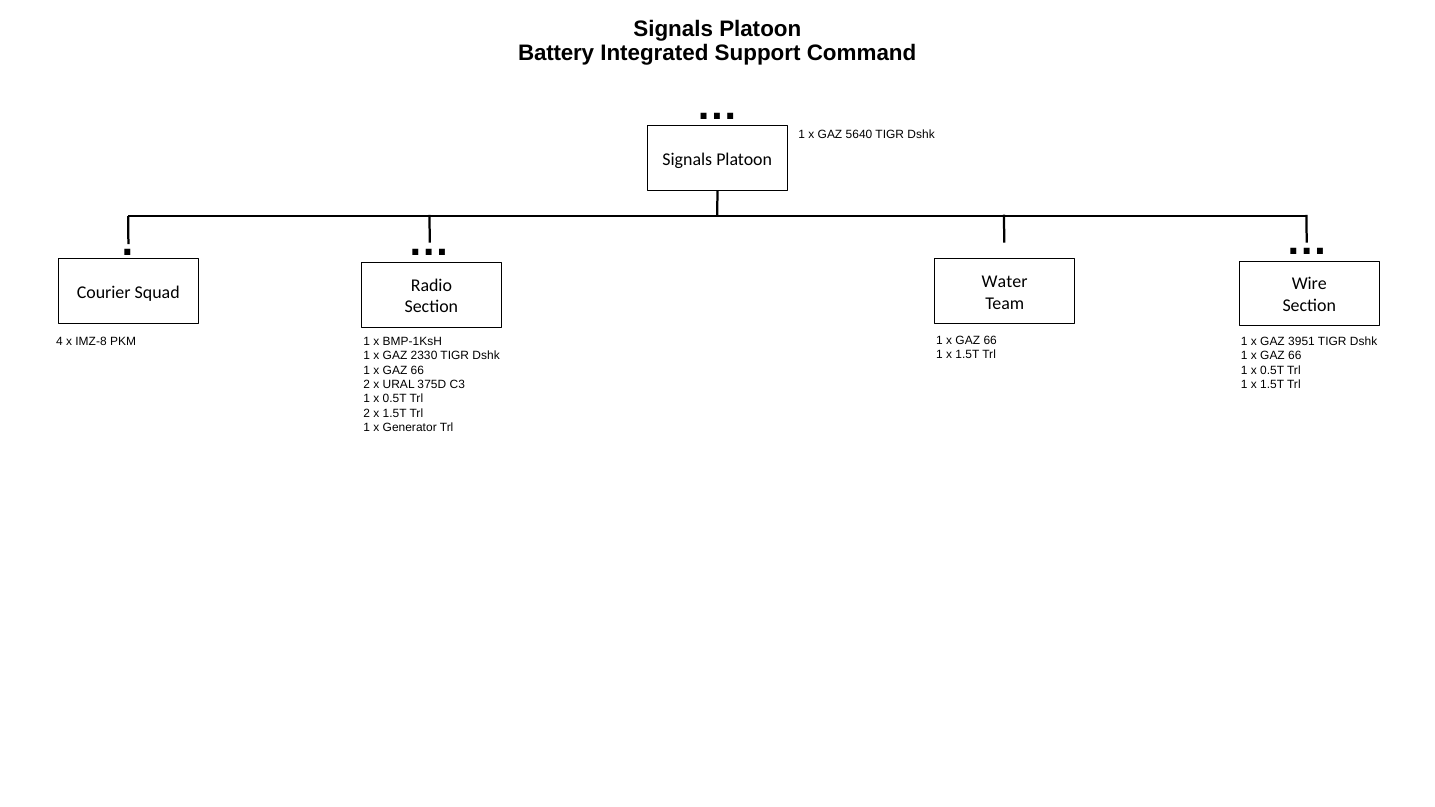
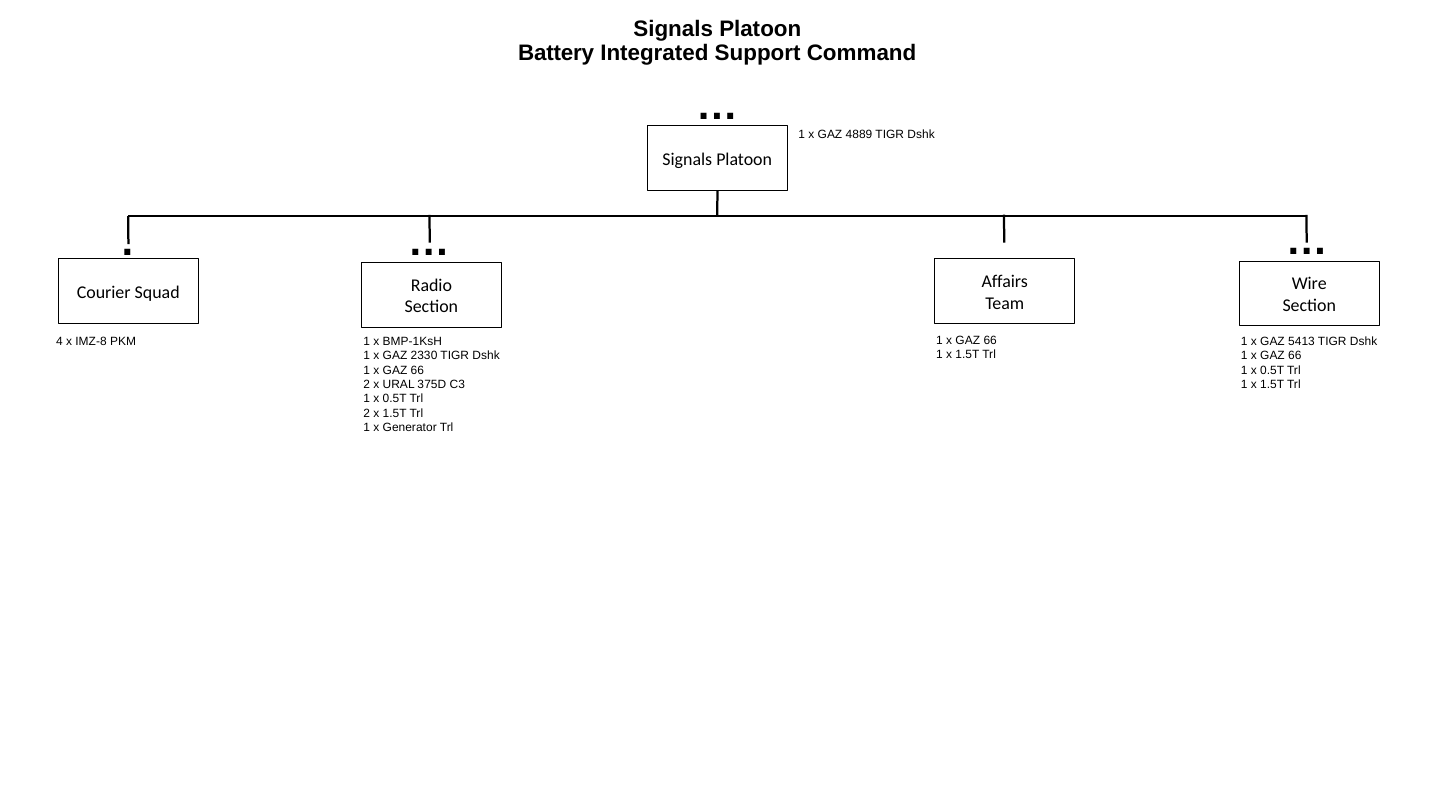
5640: 5640 -> 4889
Water: Water -> Affairs
3951: 3951 -> 5413
